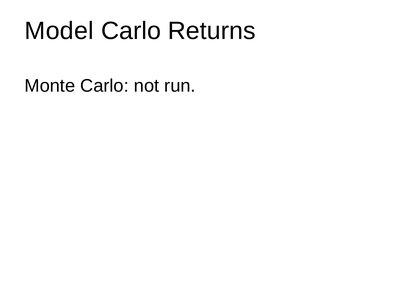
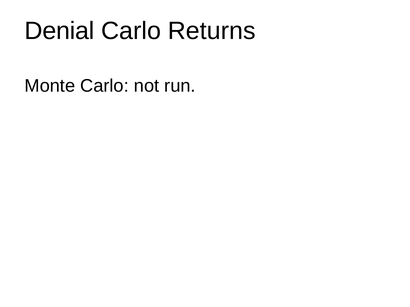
Model: Model -> Denial
